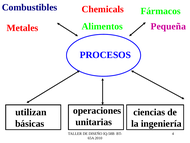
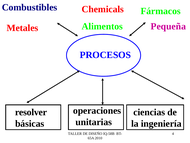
utilizan: utilizan -> resolver
